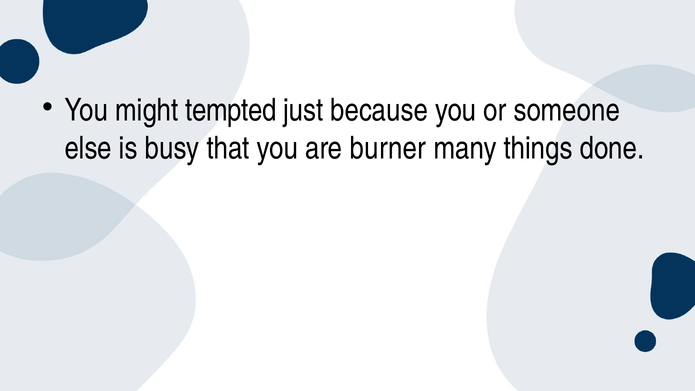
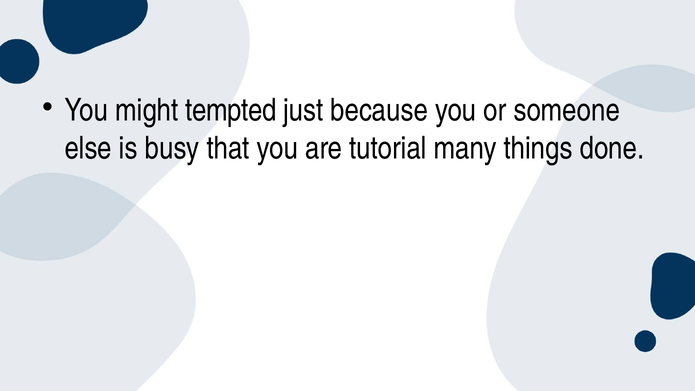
burner: burner -> tutorial
